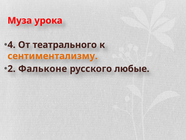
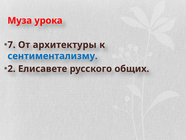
4: 4 -> 7
театрального: театрального -> архитектуры
сентиментализму colour: orange -> blue
Фальконе: Фальконе -> Елисавете
любые: любые -> общих
